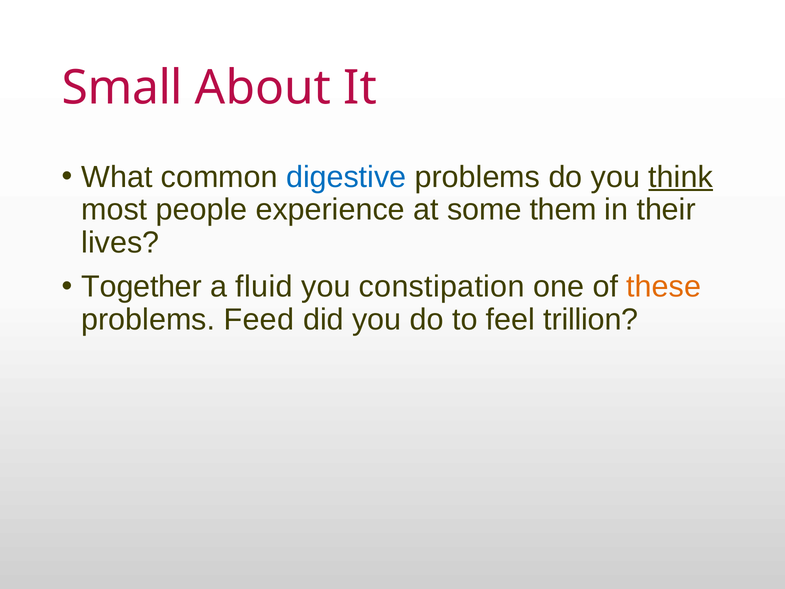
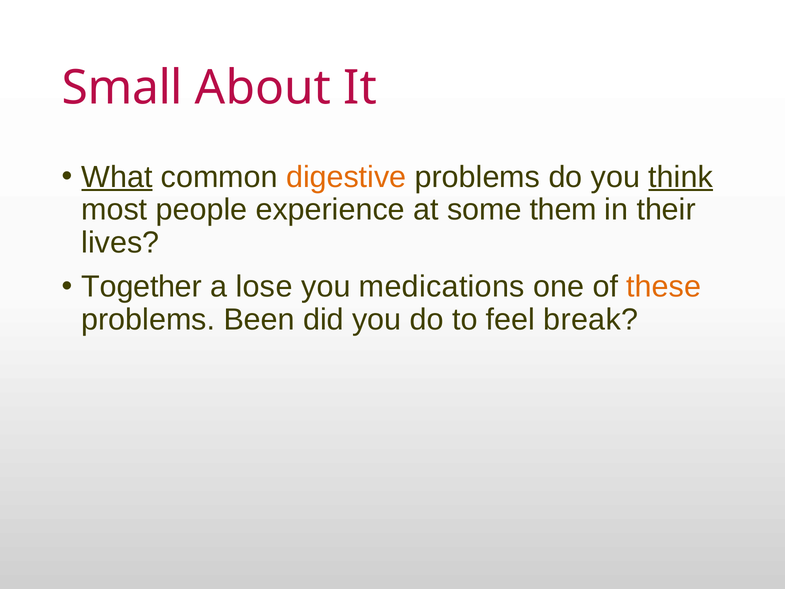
What underline: none -> present
digestive colour: blue -> orange
fluid: fluid -> lose
constipation: constipation -> medications
Feed: Feed -> Been
trillion: trillion -> break
